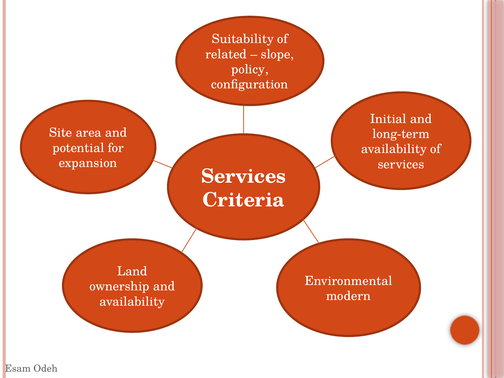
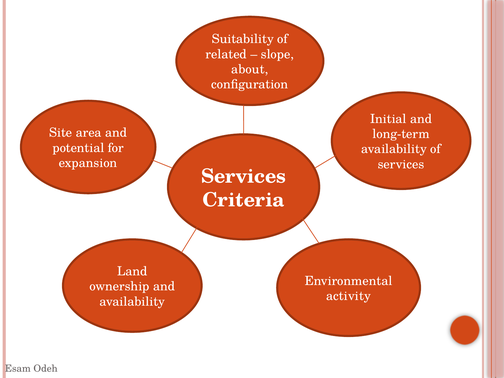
policy: policy -> about
modern: modern -> activity
